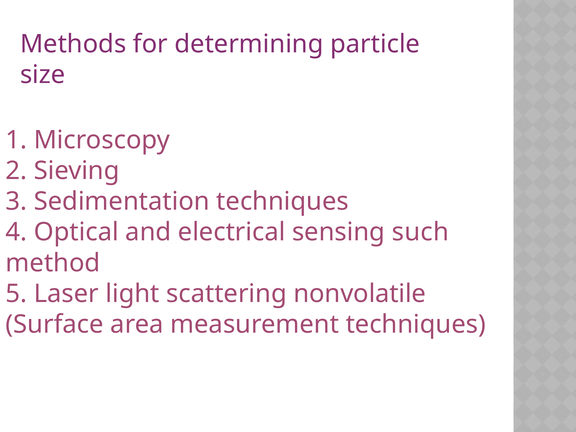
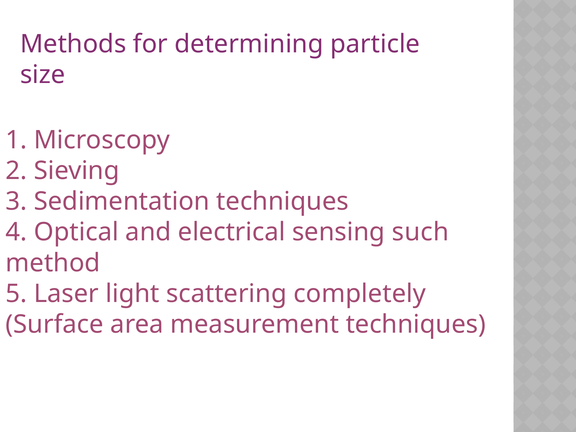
nonvolatile: nonvolatile -> completely
